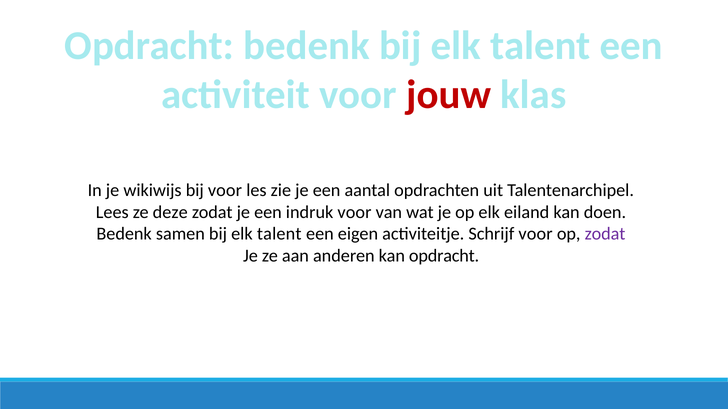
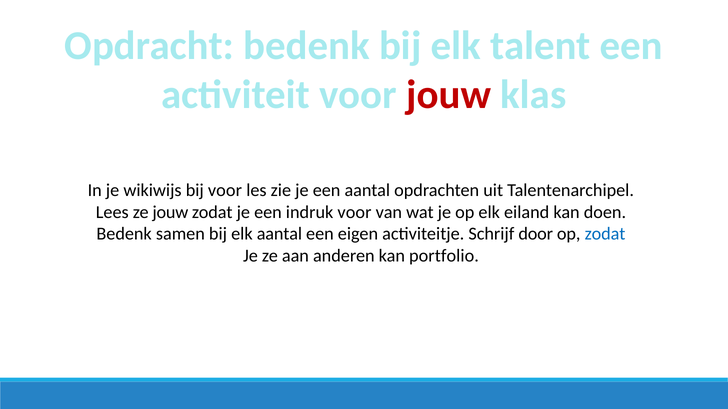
ze deze: deze -> jouw
samen bij elk talent: talent -> aantal
Schrijf voor: voor -> door
zodat at (605, 234) colour: purple -> blue
kan opdracht: opdracht -> portfolio
